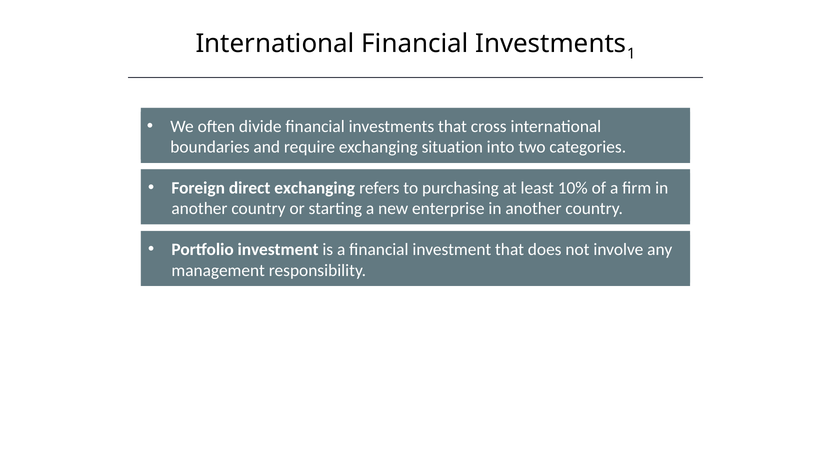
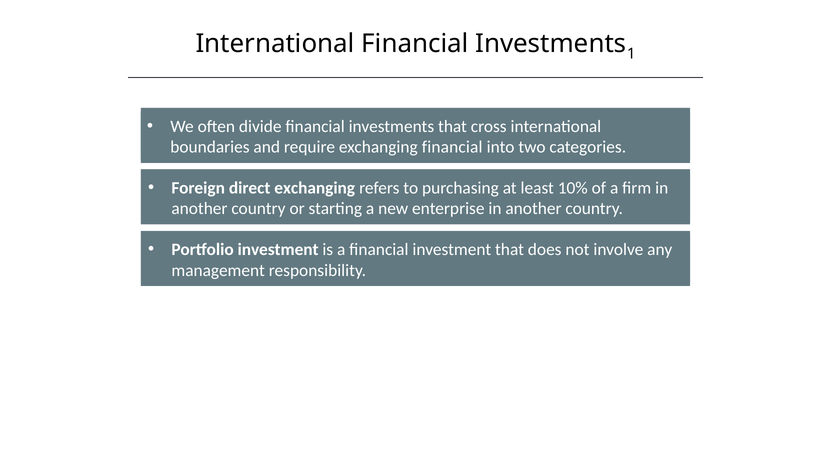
exchanging situation: situation -> financial
